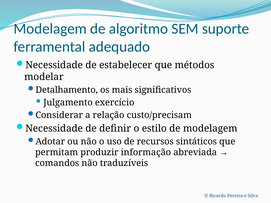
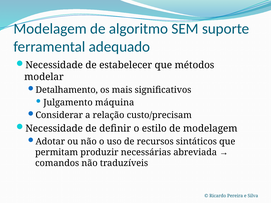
exercício: exercício -> máquina
informação: informação -> necessárias
